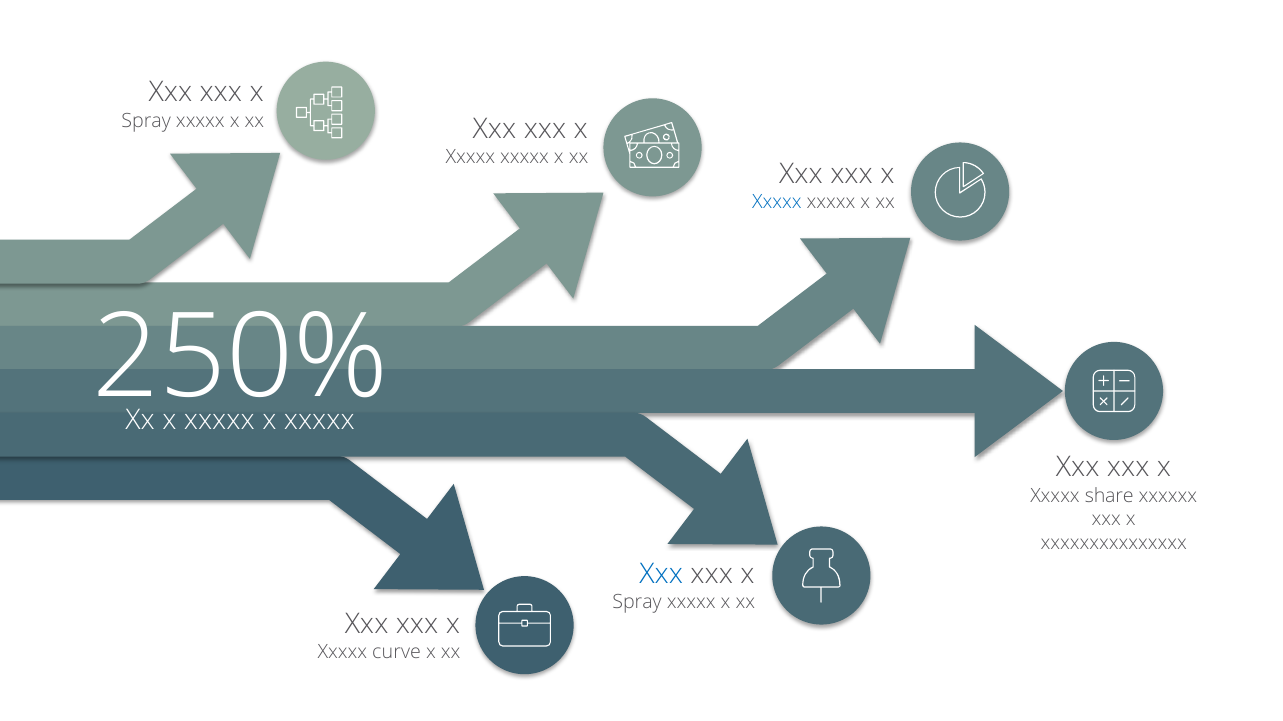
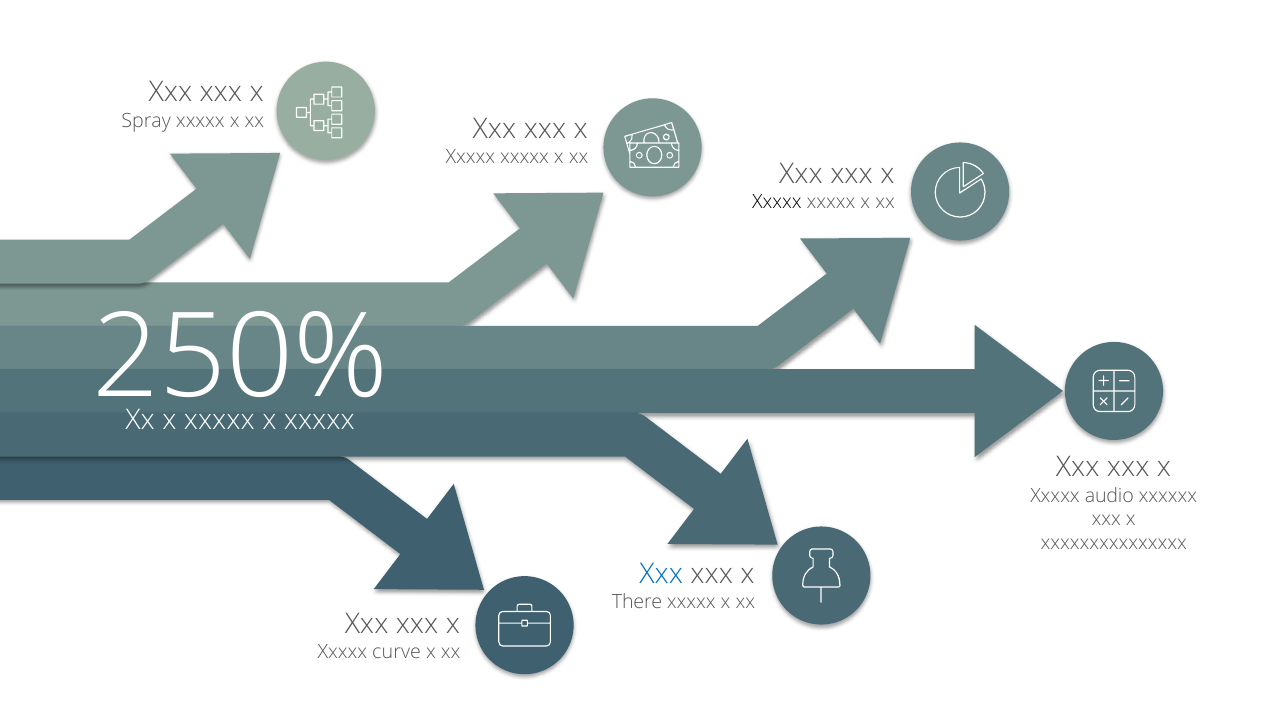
Xxxxx at (777, 202) colour: blue -> black
share: share -> audio
Spray at (637, 602): Spray -> There
